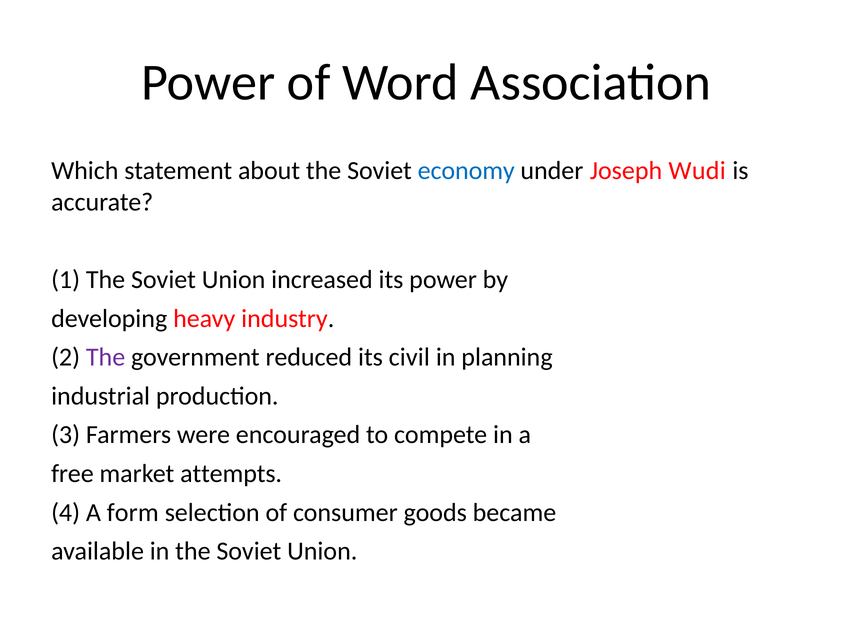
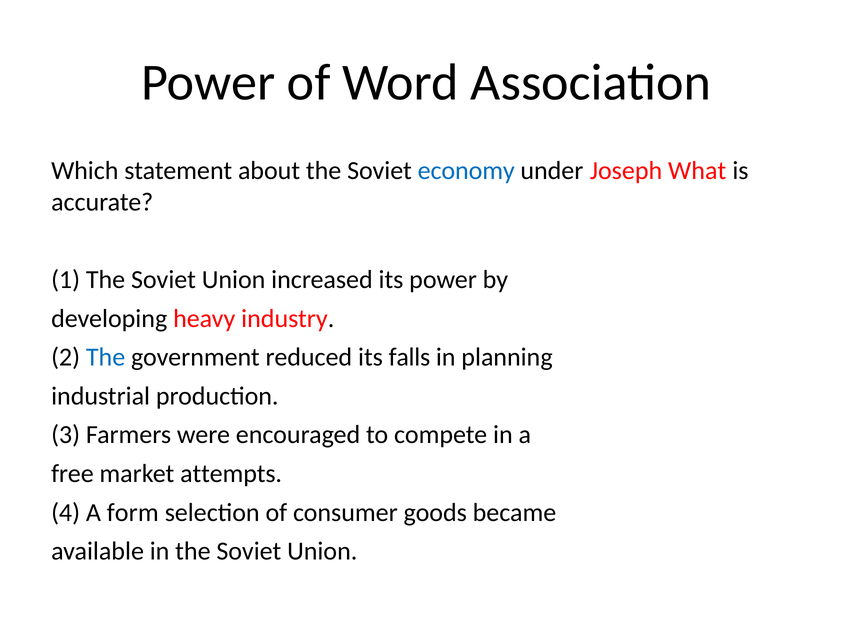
Wudi: Wudi -> What
The at (106, 358) colour: purple -> blue
civil: civil -> falls
